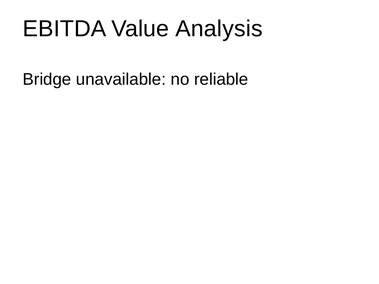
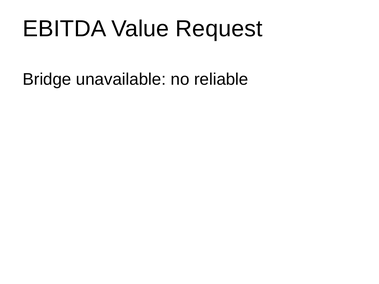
Analysis: Analysis -> Request
